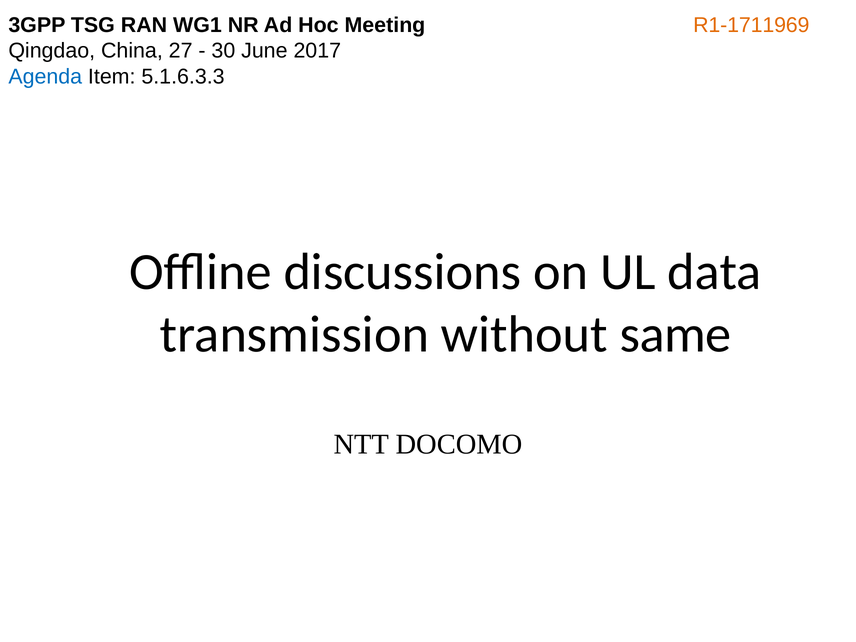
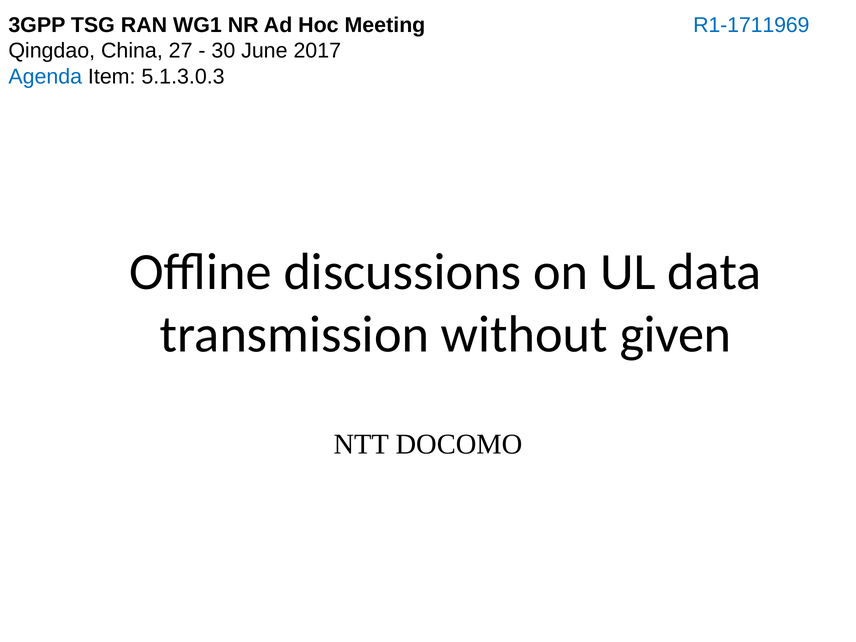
R1-1711969 colour: orange -> blue
5.1.6.3.3: 5.1.6.3.3 -> 5.1.3.0.3
same: same -> given
